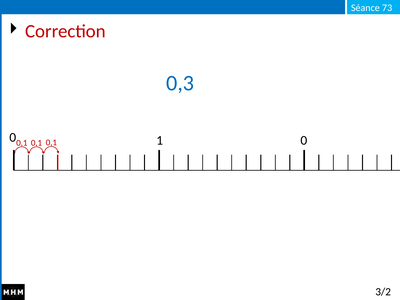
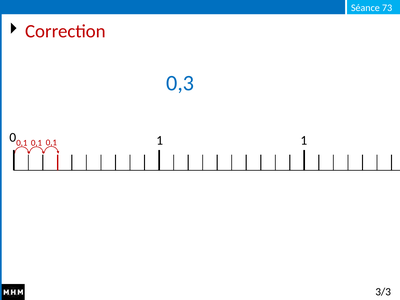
0 0: 0 -> 1
3/2: 3/2 -> 3/3
